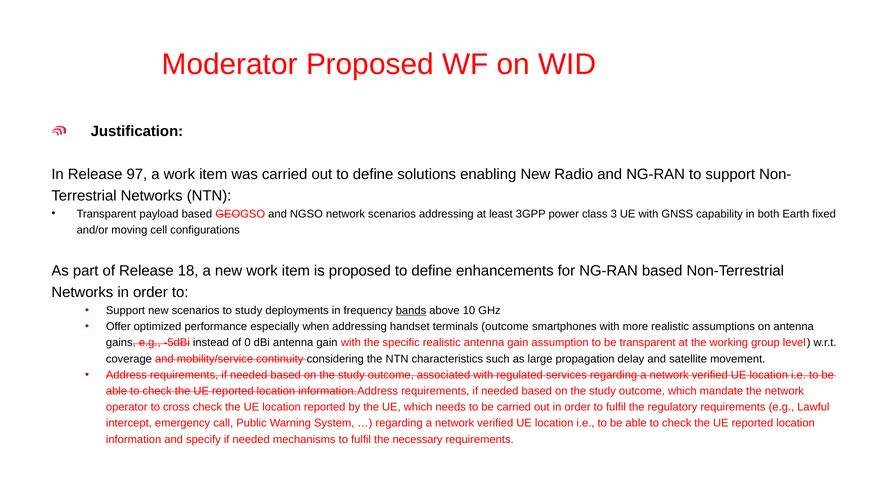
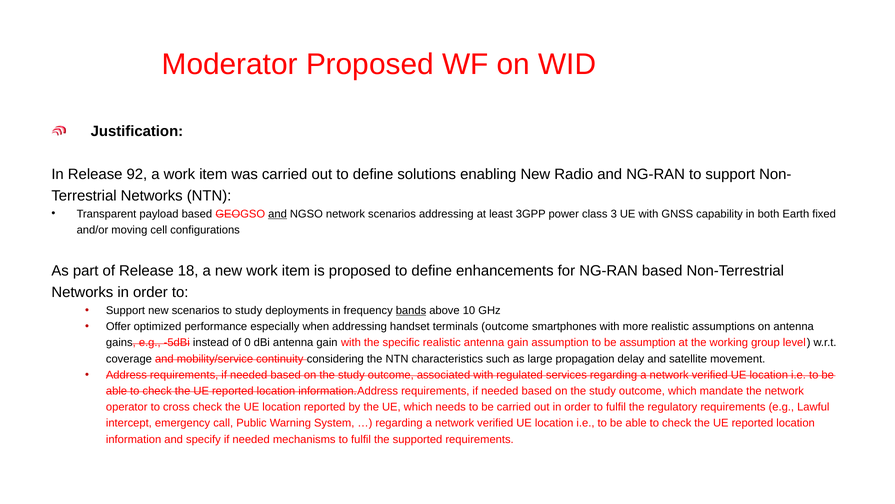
97: 97 -> 92
and at (278, 214) underline: none -> present
be transparent: transparent -> assumption
necessary: necessary -> supported
